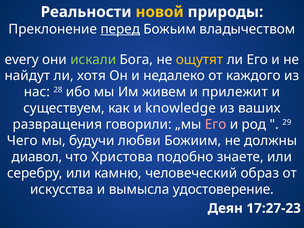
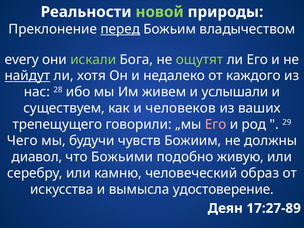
новой colour: yellow -> light green
ощутят colour: yellow -> light green
найдут underline: none -> present
прилежит: прилежит -> услышали
knowledge: knowledge -> человеков
развращения: развращения -> трепещущего
любви: любви -> чувств
Христова: Христова -> Божьими
знаете: знаете -> живую
17:27-23: 17:27-23 -> 17:27-89
